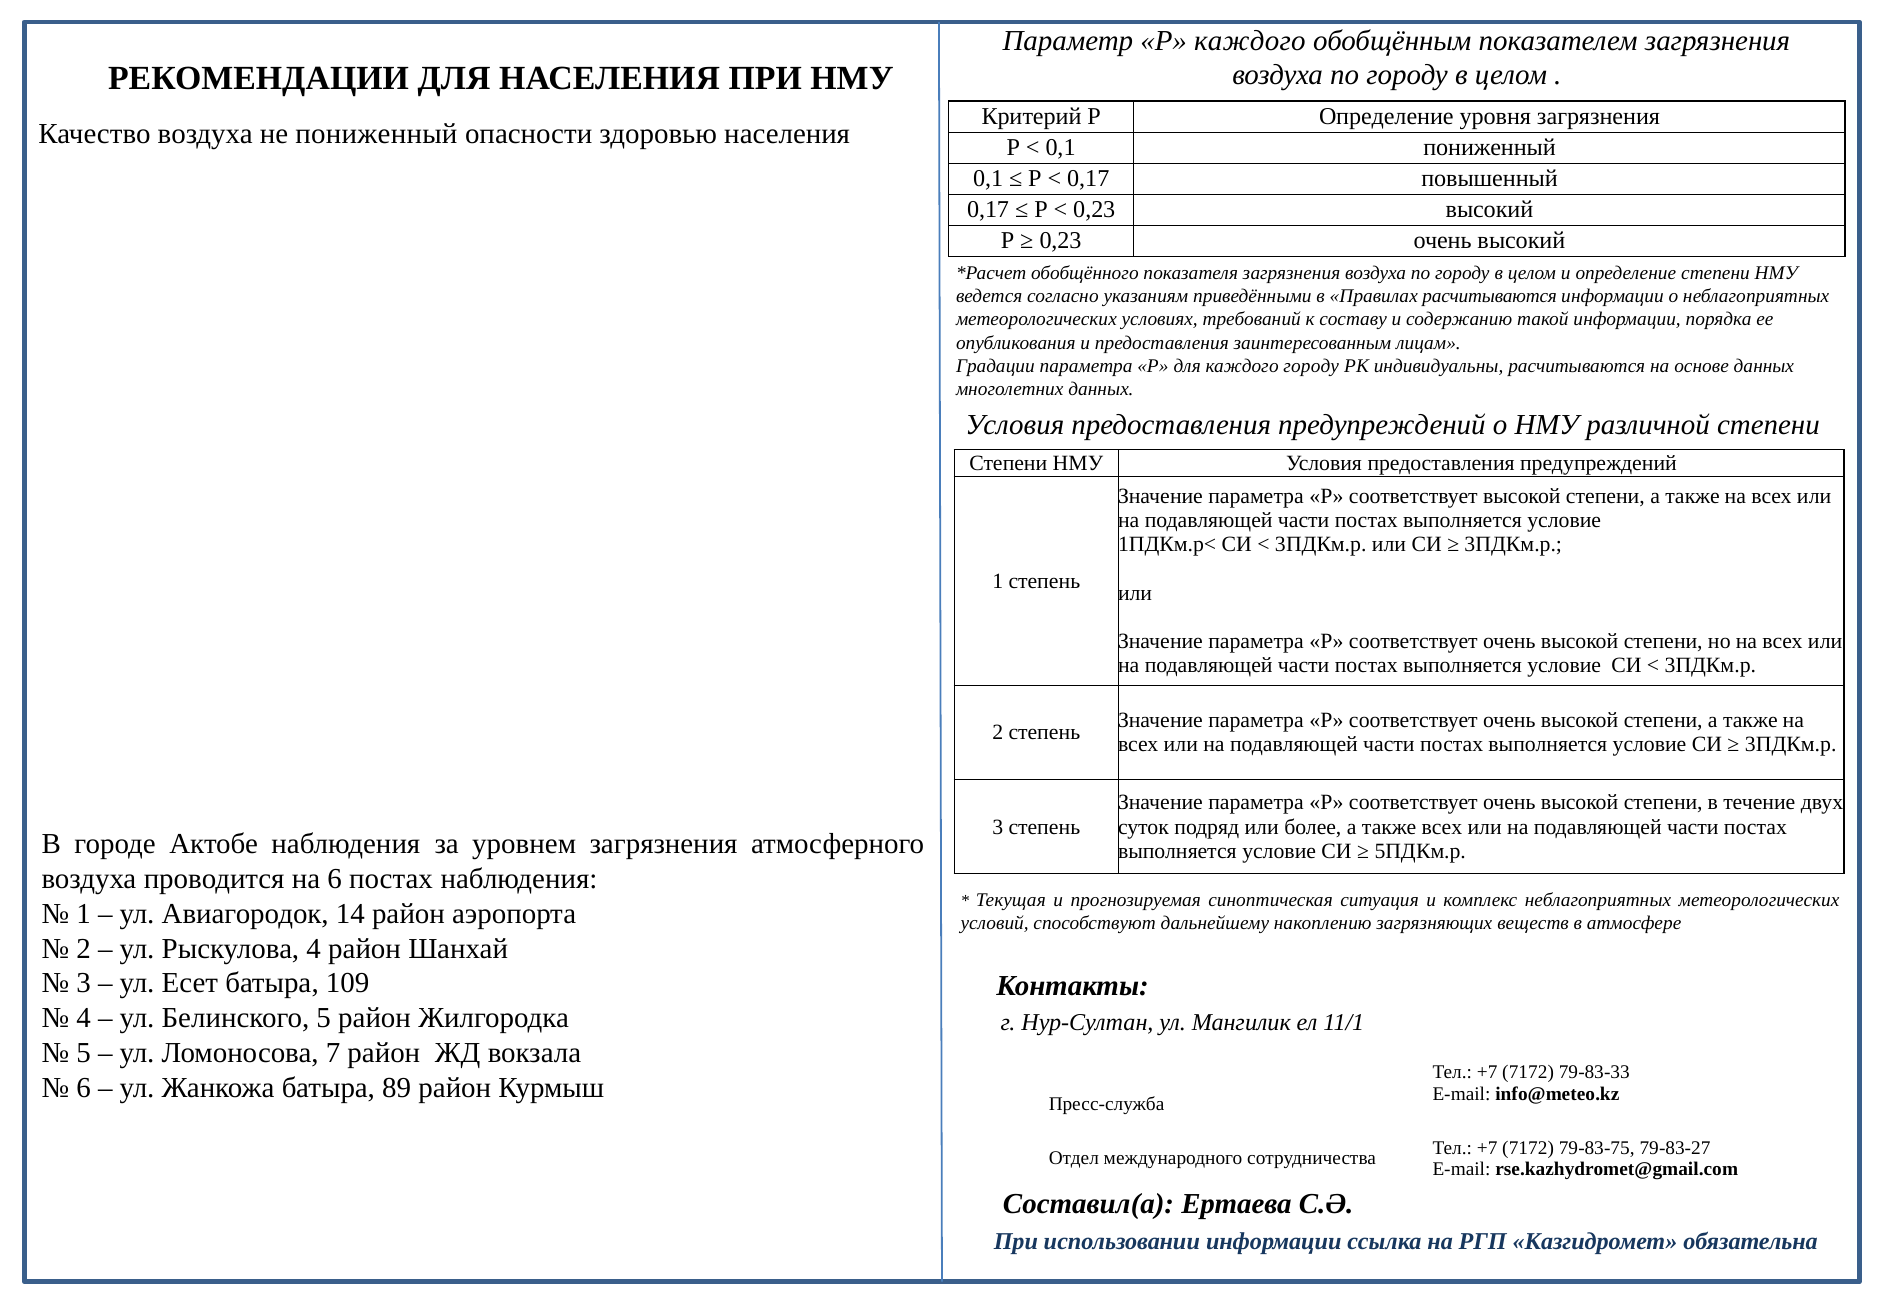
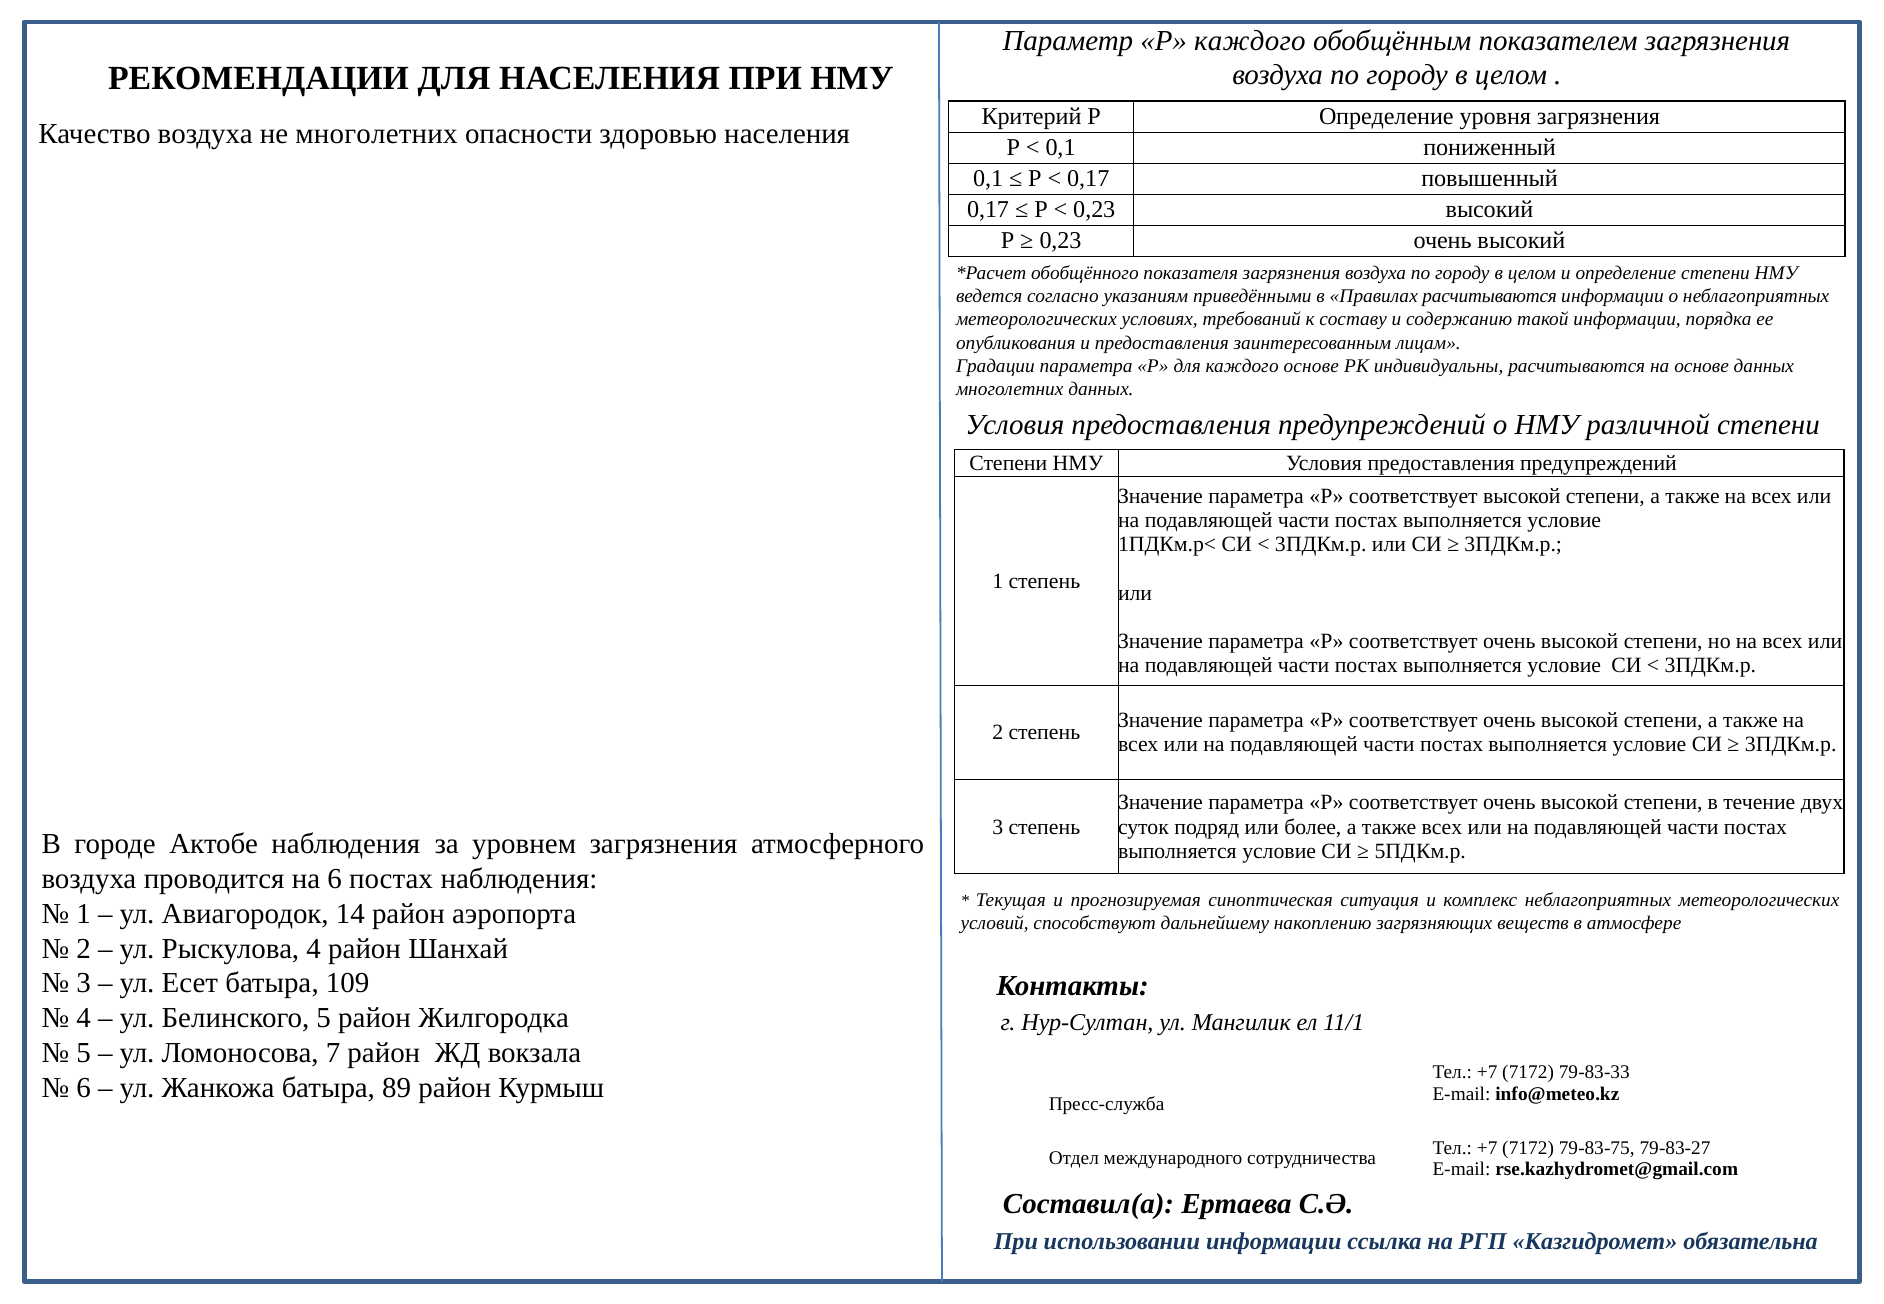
не пониженный: пониженный -> многолетних
каждого городу: городу -> основе
